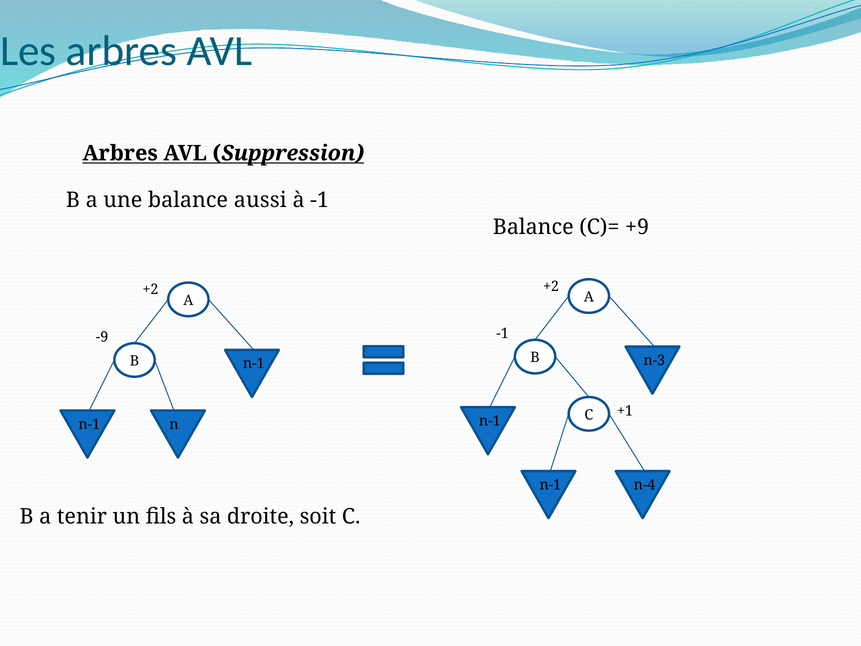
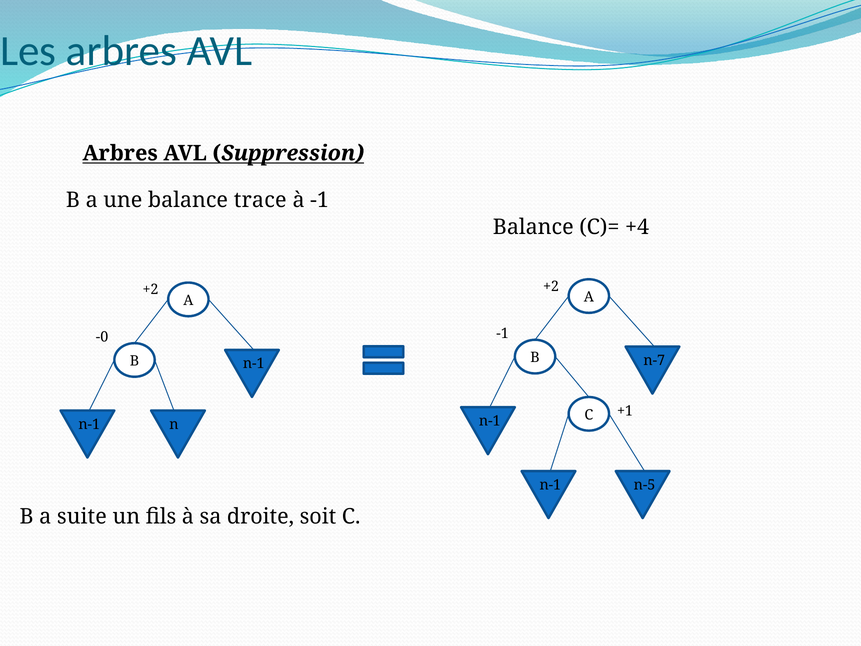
aussi: aussi -> trace
+9: +9 -> +4
-9: -9 -> -0
n-3: n-3 -> n-7
n-4: n-4 -> n-5
tenir: tenir -> suite
